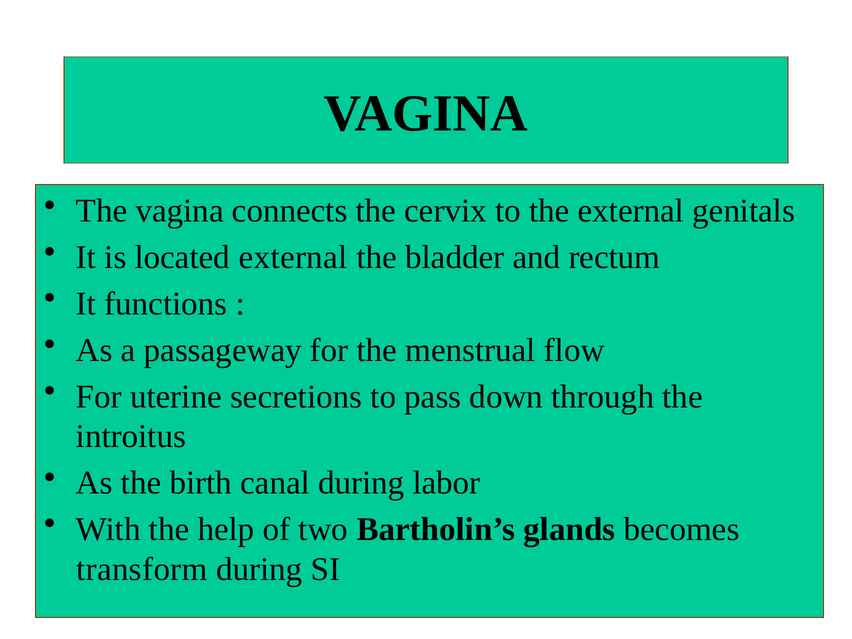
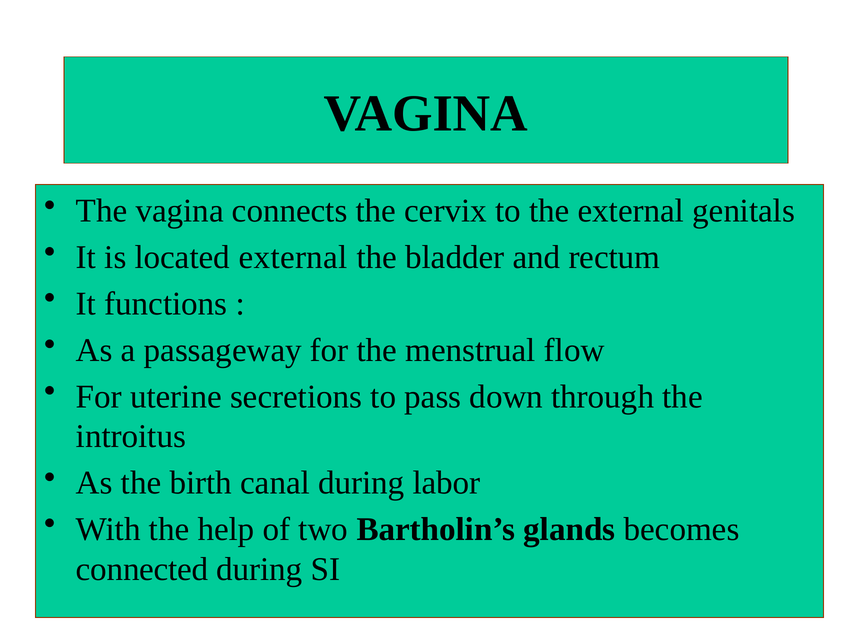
transform: transform -> connected
